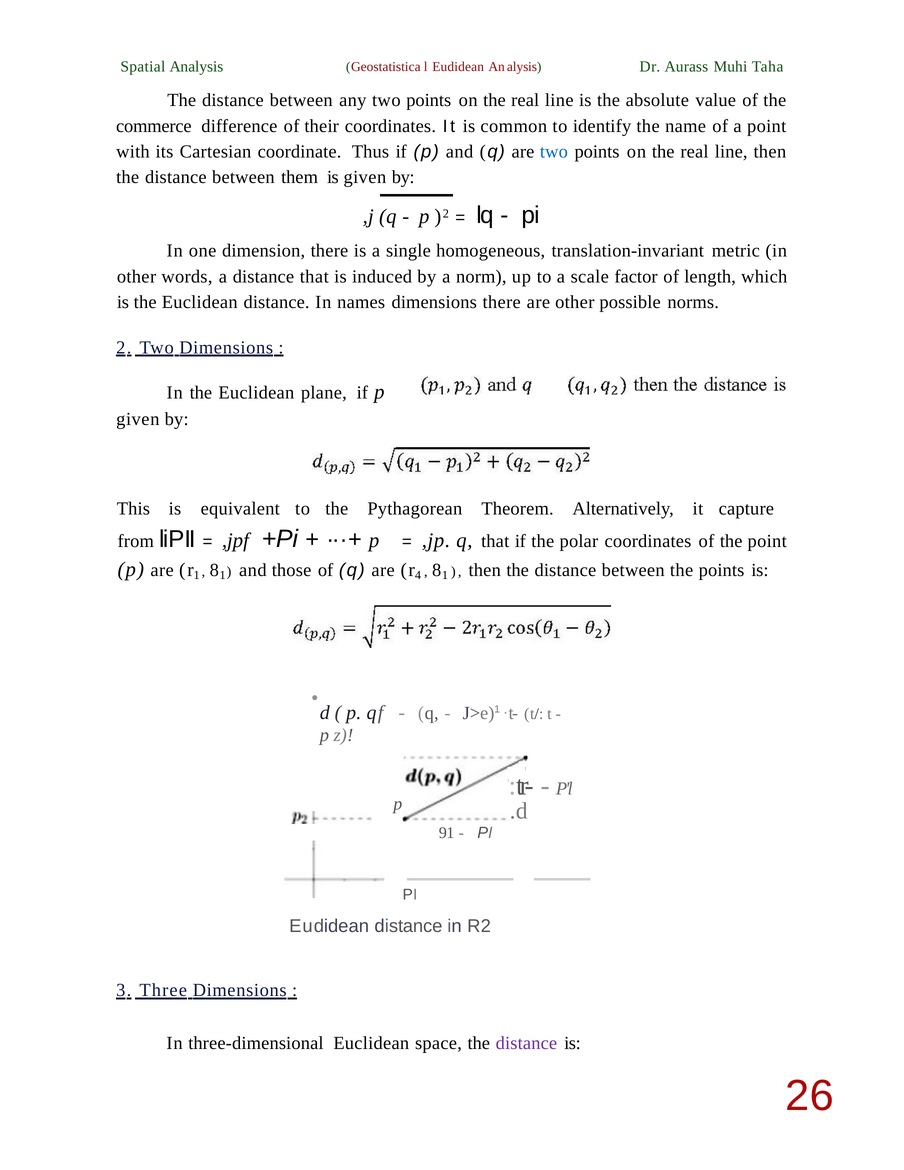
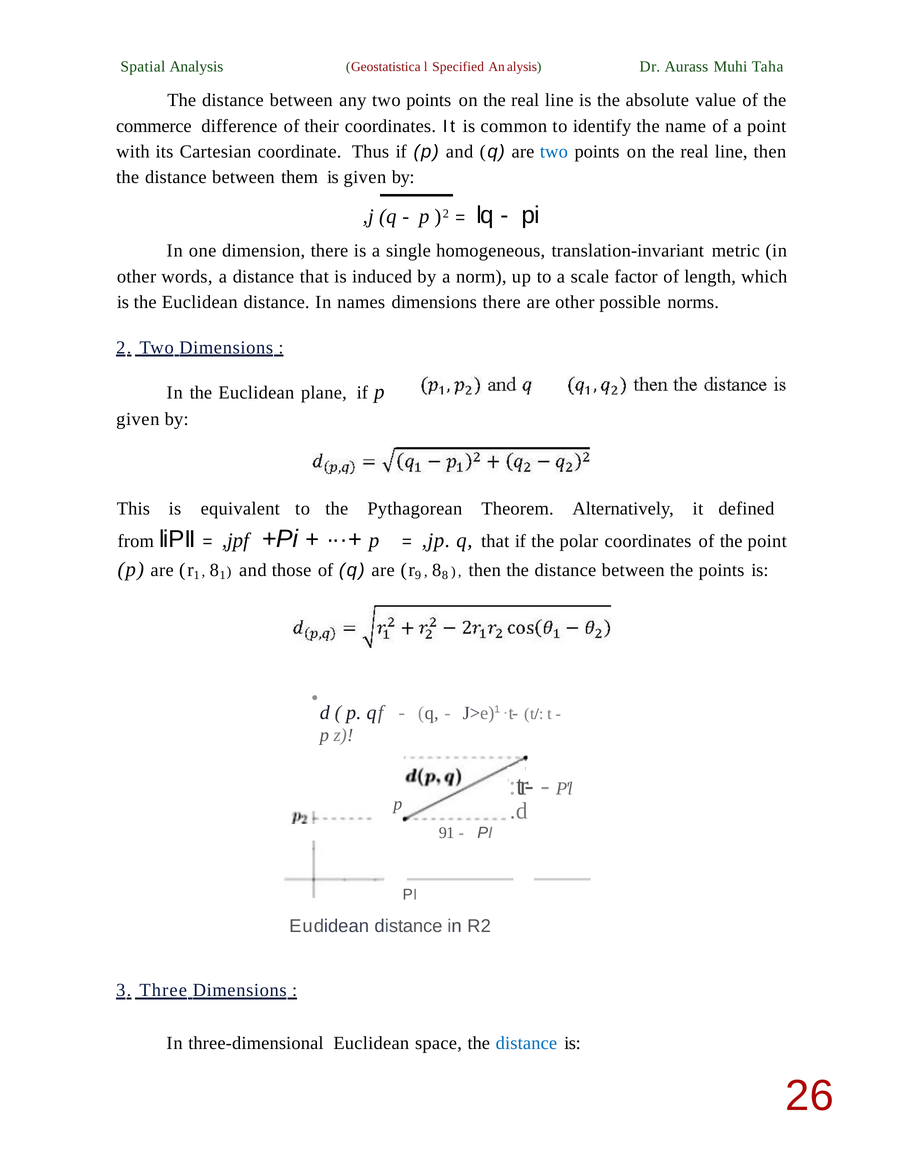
l Eudidean: Eudidean -> Specified
capture: capture -> defined
4: 4 -> 9
1 at (445, 575): 1 -> 8
distance at (526, 1043) colour: purple -> blue
